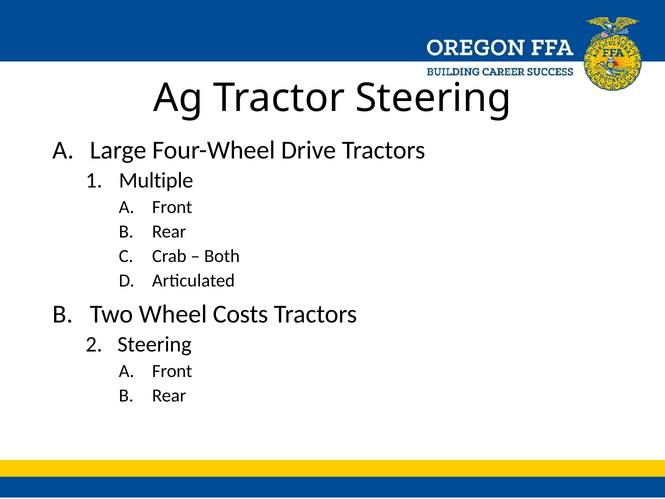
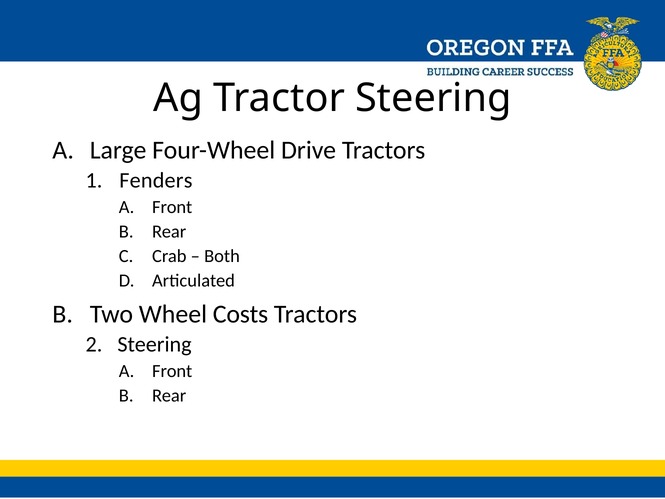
Multiple: Multiple -> Fenders
